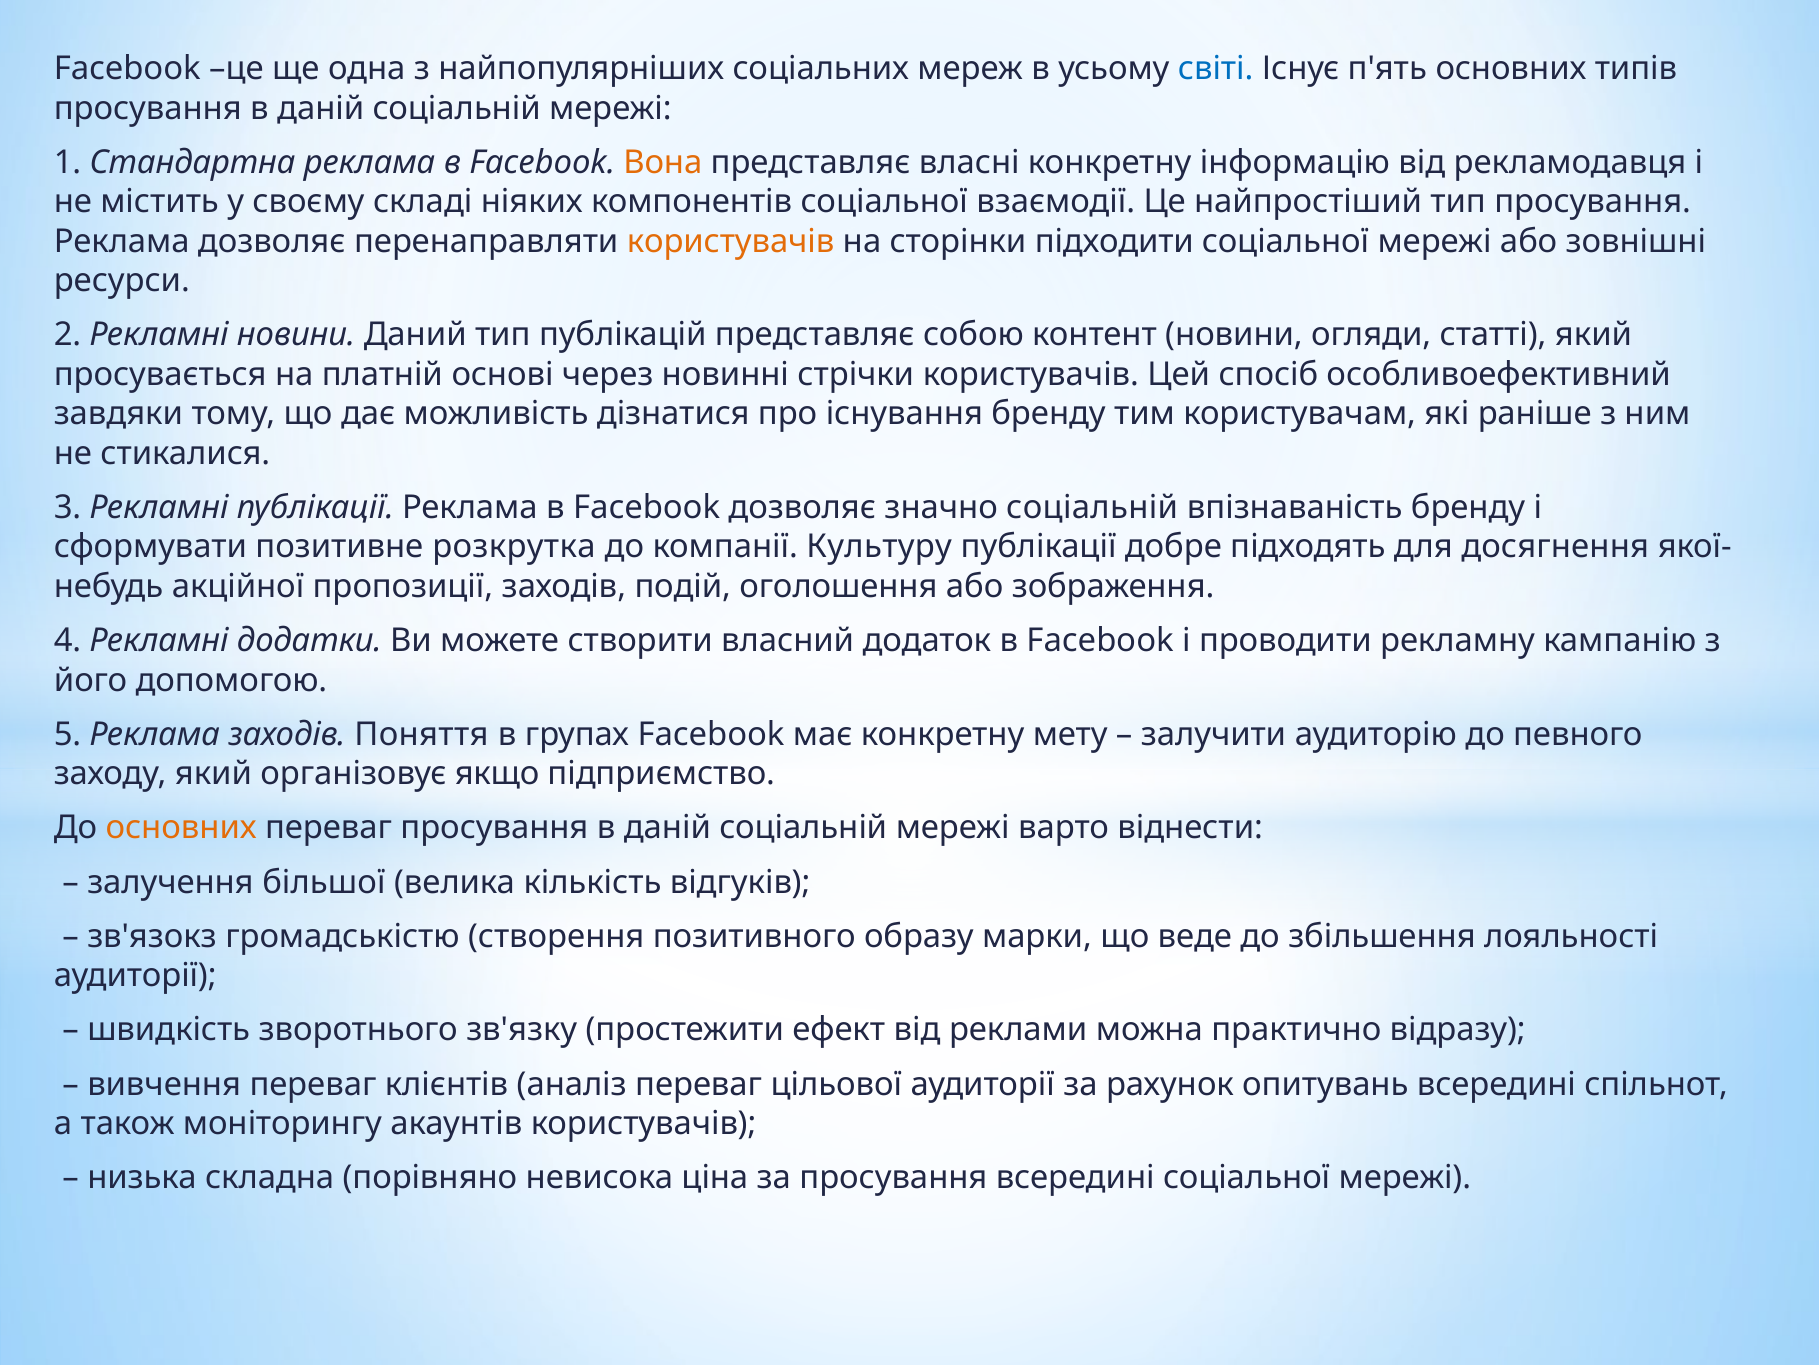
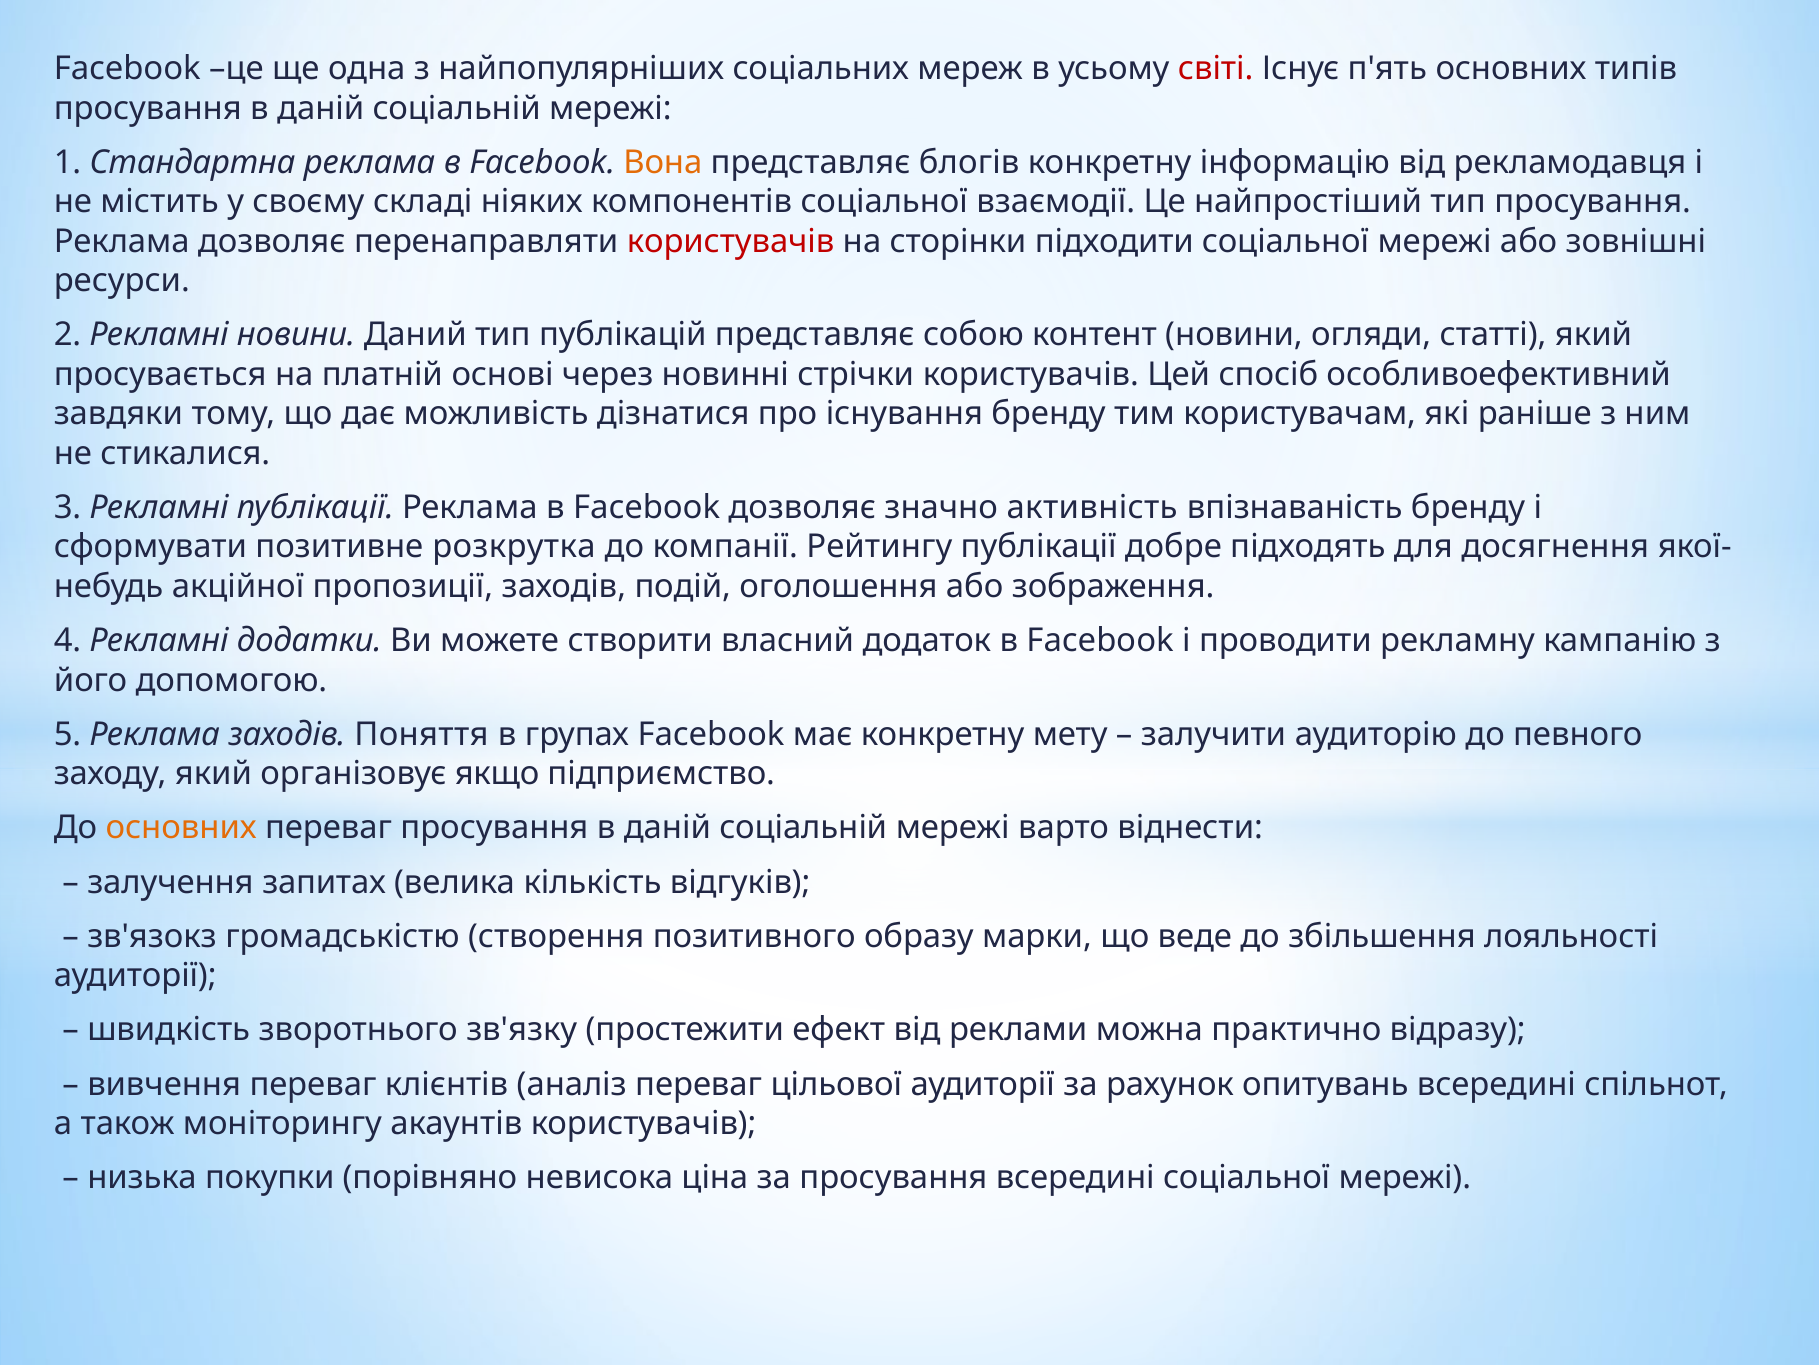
світі colour: blue -> red
власні: власні -> блогів
користувачів at (731, 241) colour: orange -> red
значно соціальній: соціальній -> активність
Культуру: Культуру -> Рейтингу
більшої: більшої -> запитах
складна: складна -> покупки
